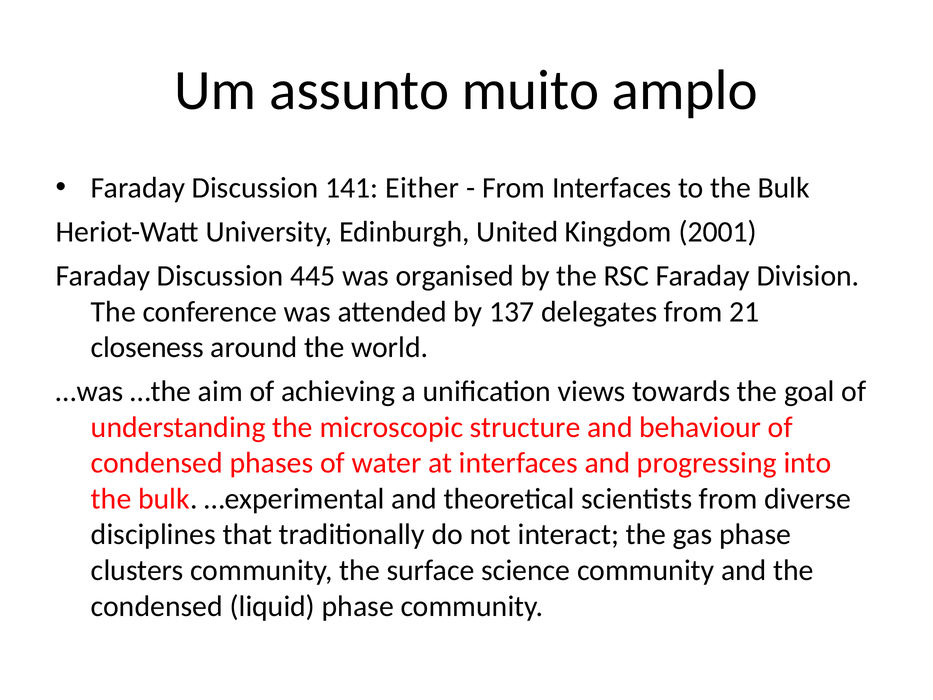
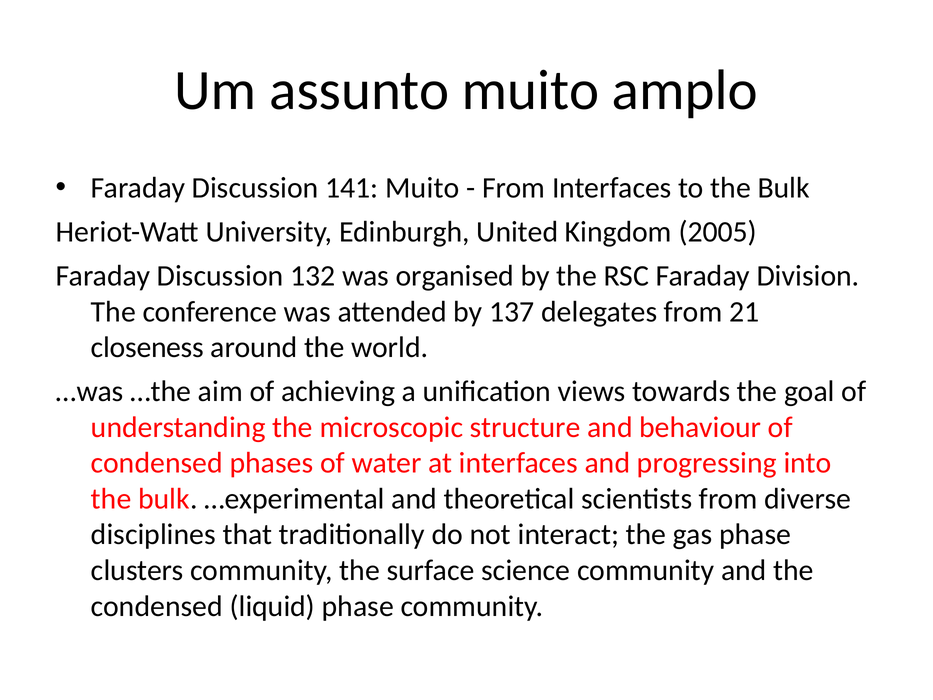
141 Either: Either -> Muito
2001: 2001 -> 2005
445: 445 -> 132
